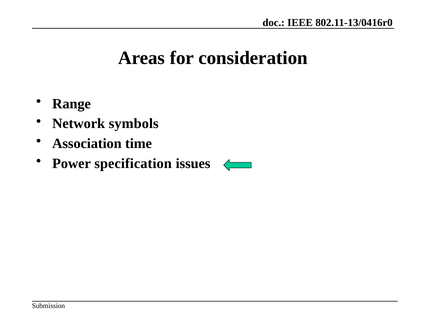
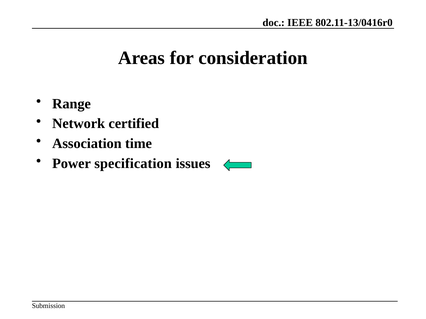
symbols: symbols -> certified
